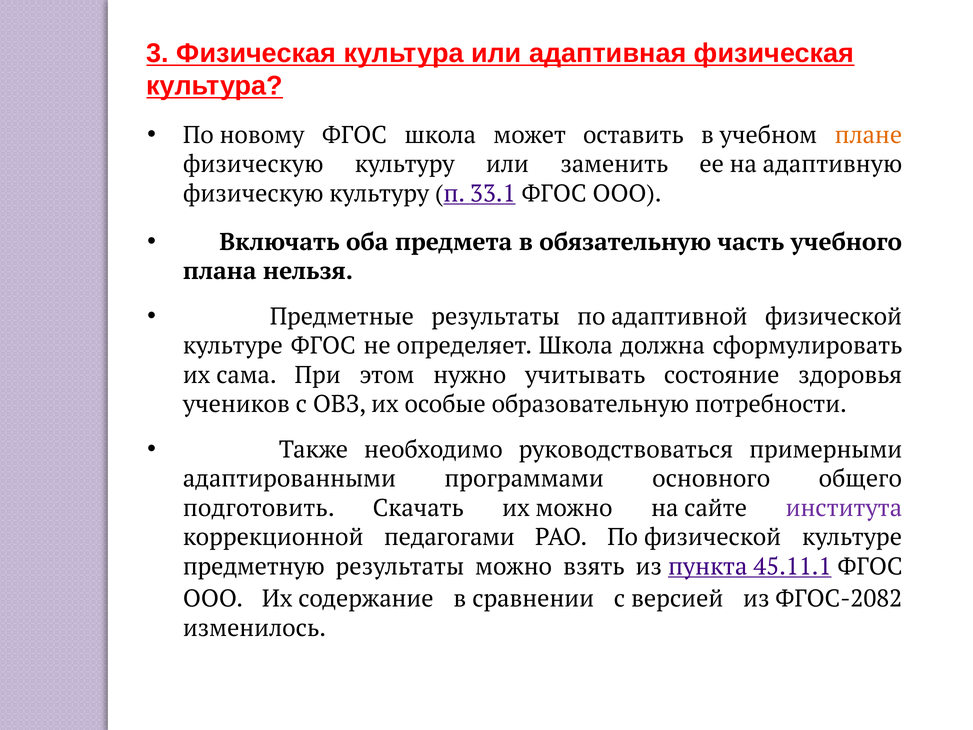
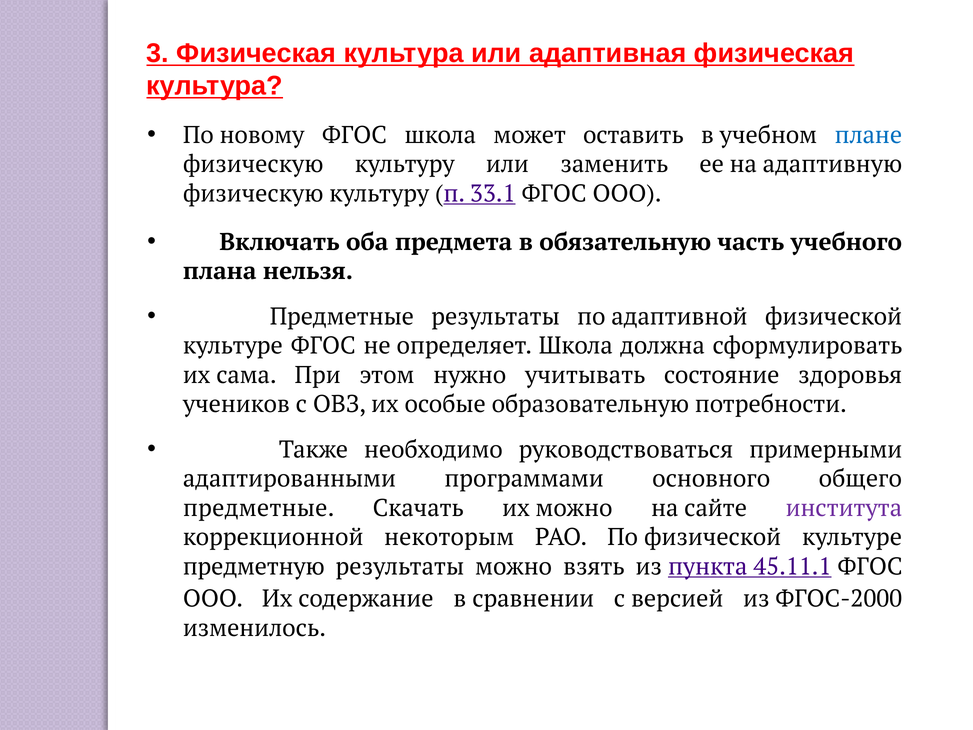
плане colour: orange -> blue
подготовить at (259, 508): подготовить -> предметные
педагогами: педагогами -> некоторым
ФГОС-2082: ФГОС-2082 -> ФГОС-2000
